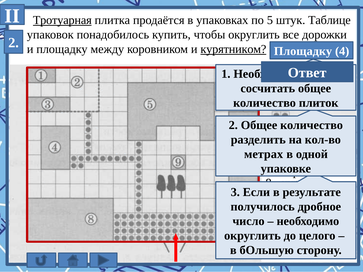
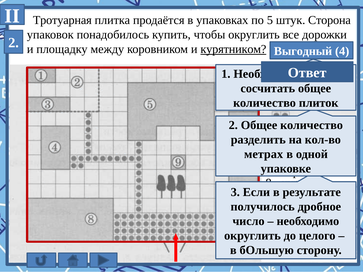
Тротуарная underline: present -> none
Таблице: Таблице -> Сторона
Площадку at (303, 51): Площадку -> Выгодный
